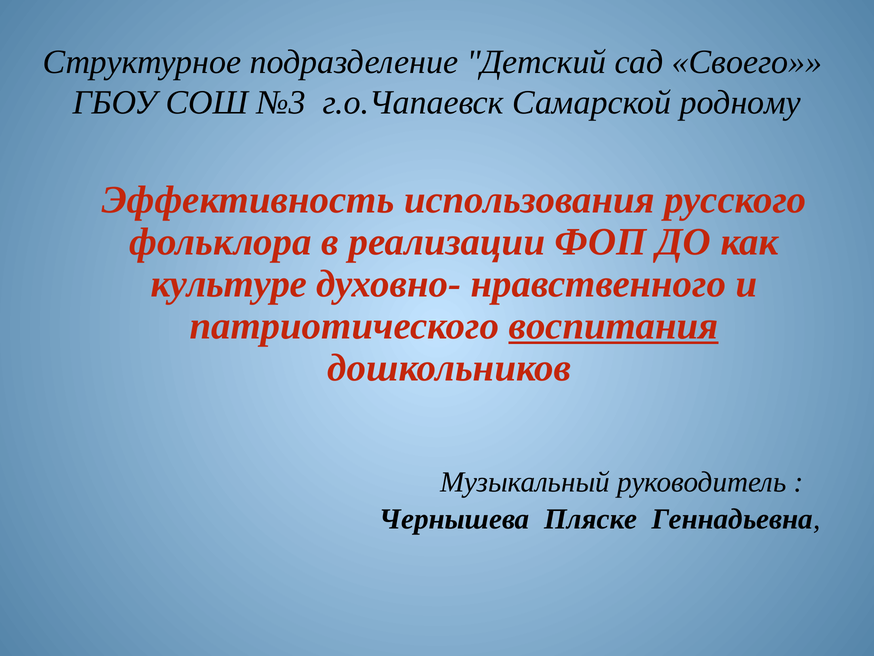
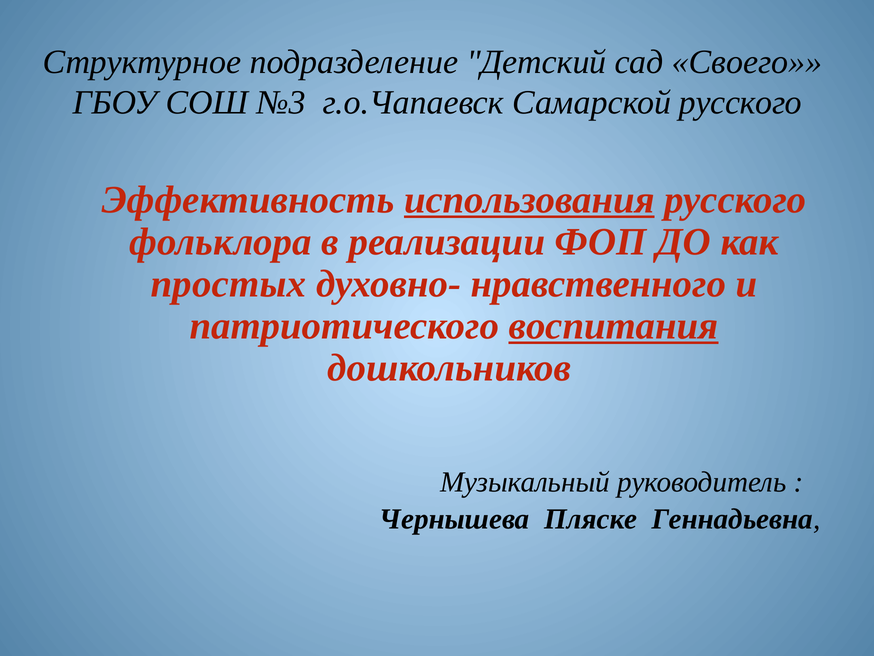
Самарской родному: родному -> русского
использования underline: none -> present
культуре: культуре -> простых
